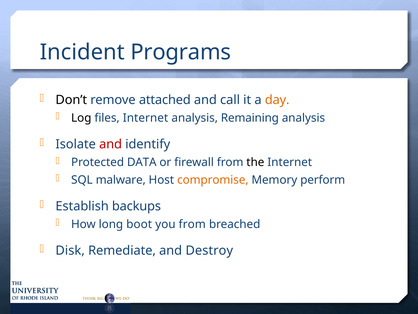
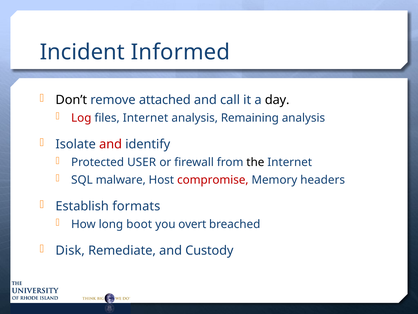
Programs: Programs -> Informed
day colour: orange -> black
Log colour: black -> red
DATA: DATA -> USER
compromise colour: orange -> red
perform: perform -> headers
backups: backups -> formats
you from: from -> overt
Destroy: Destroy -> Custody
